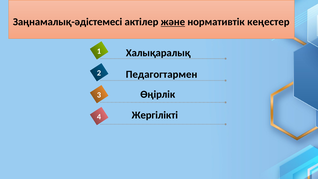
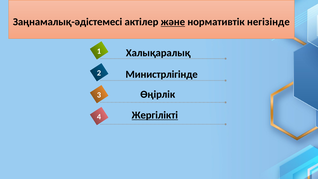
кеңестер: кеңестер -> негізінде
Педагогтармен: Педагогтармен -> Министрлігінде
Жергілікті underline: none -> present
